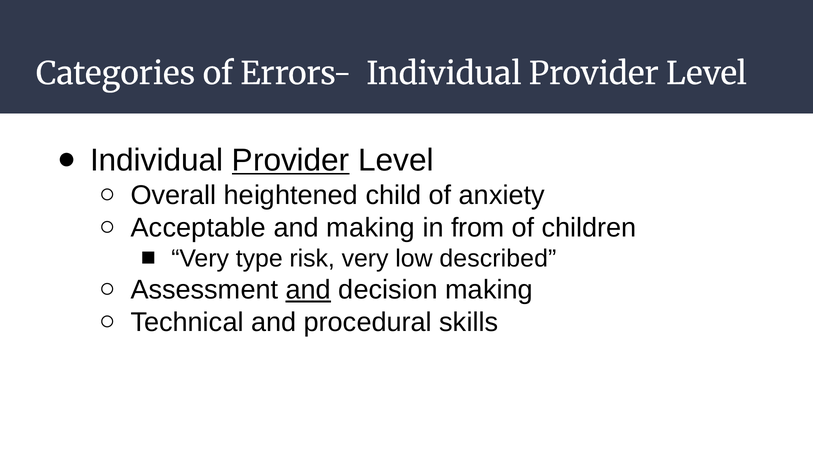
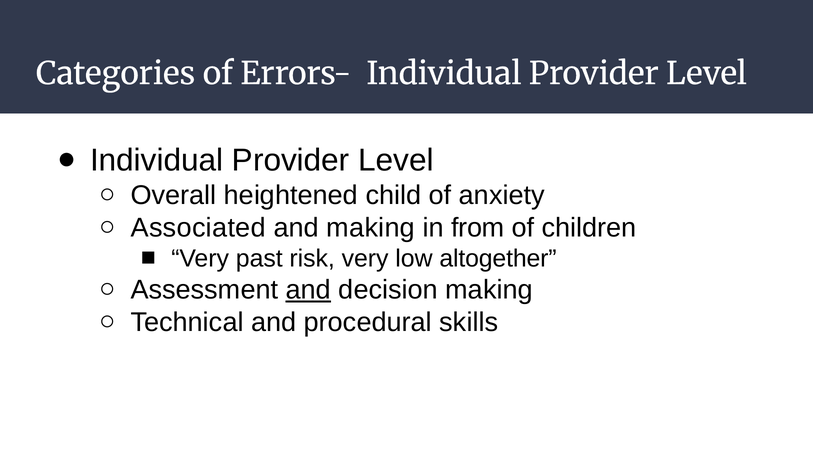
Provider at (291, 160) underline: present -> none
Acceptable: Acceptable -> Associated
type: type -> past
described: described -> altogether
